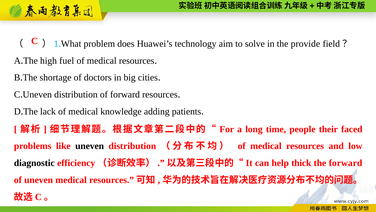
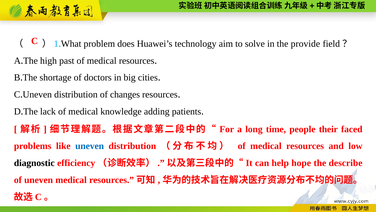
fuel: fuel -> past
of forward: forward -> changes
uneven at (90, 146) colour: black -> blue
thick: thick -> hope
the forward: forward -> describe
